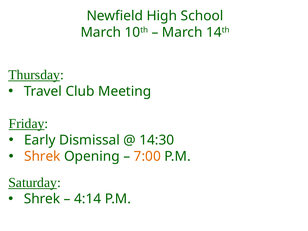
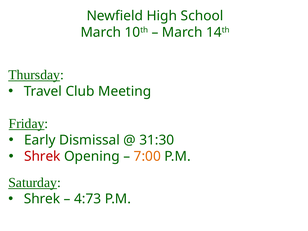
14:30: 14:30 -> 31:30
Shrek at (42, 156) colour: orange -> red
4:14: 4:14 -> 4:73
